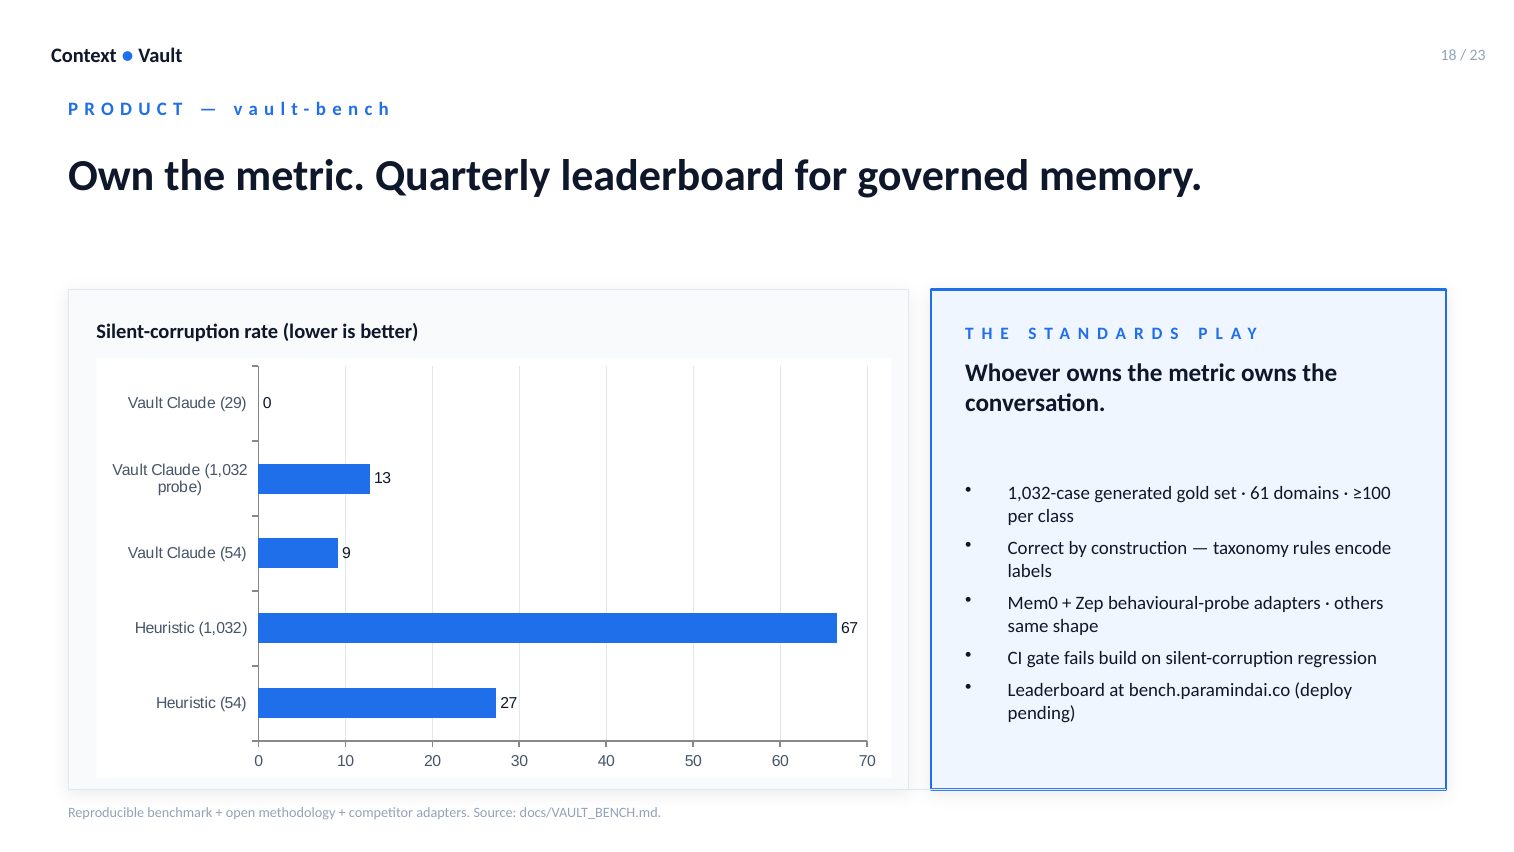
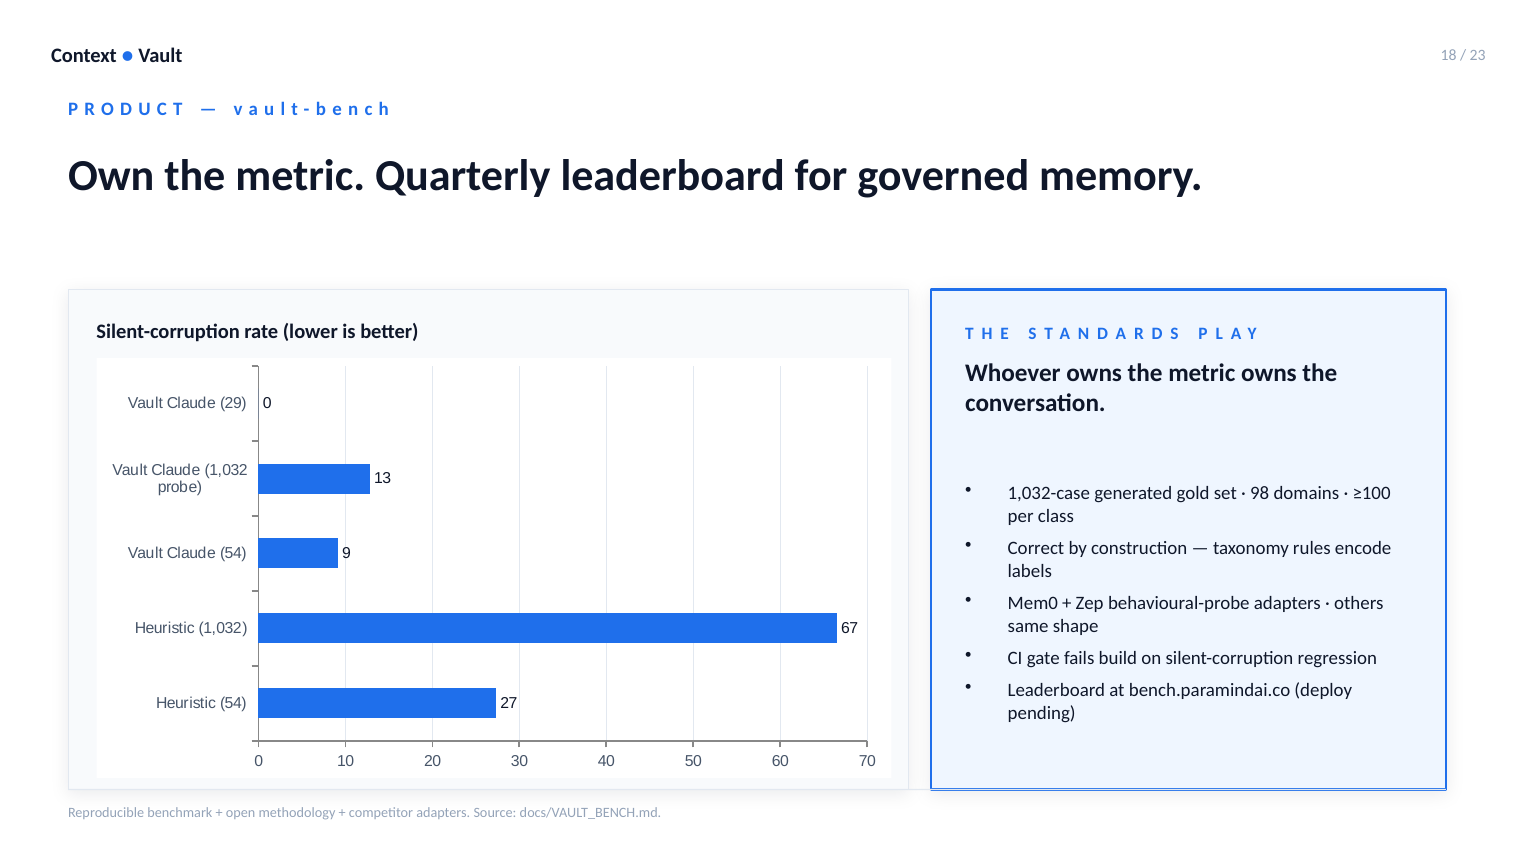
61: 61 -> 98
